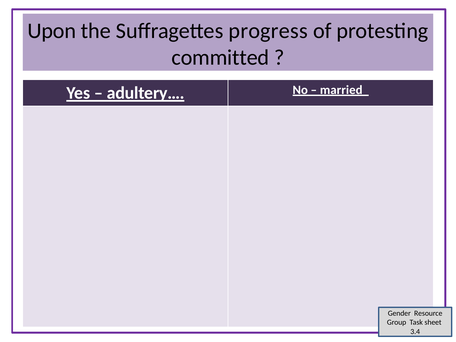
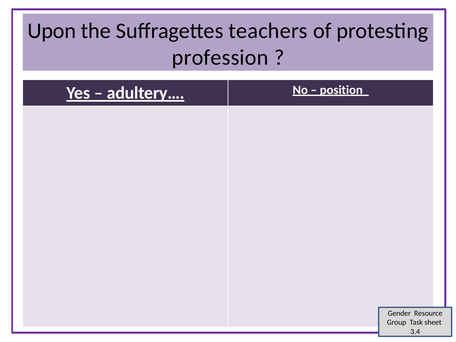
progress: progress -> teachers
committed: committed -> profession
married: married -> position
